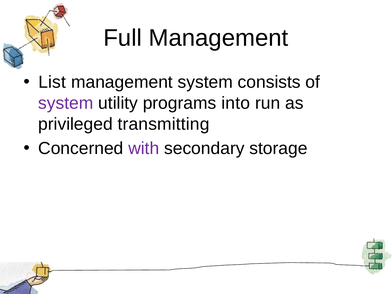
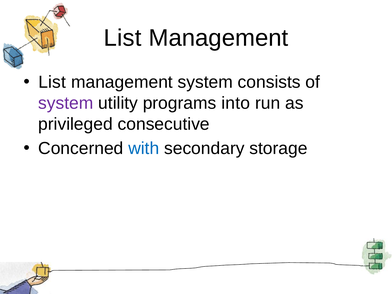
Full at (123, 38): Full -> List
transmitting: transmitting -> consecutive
with colour: purple -> blue
